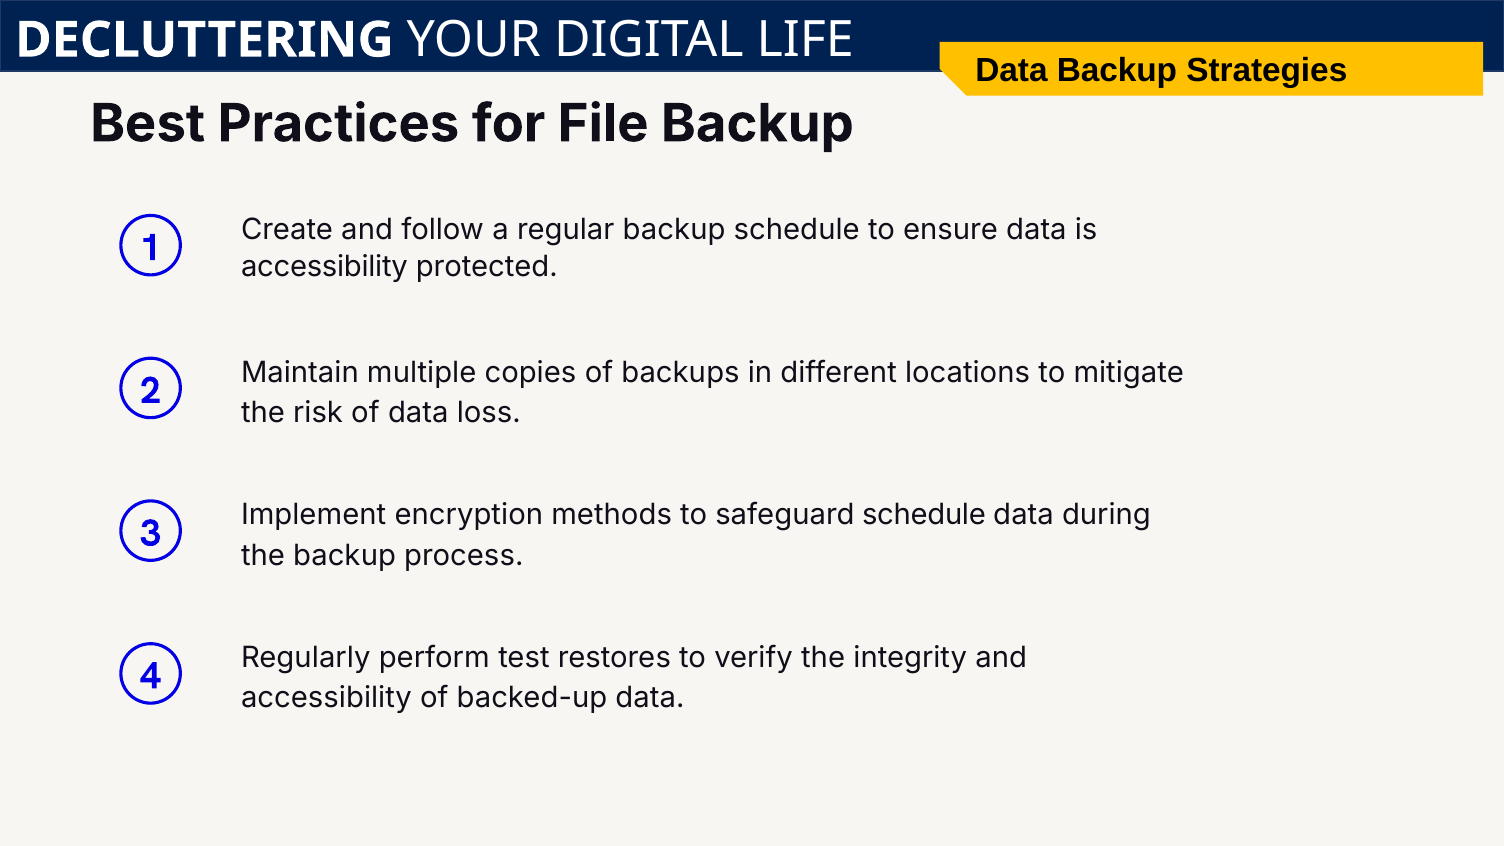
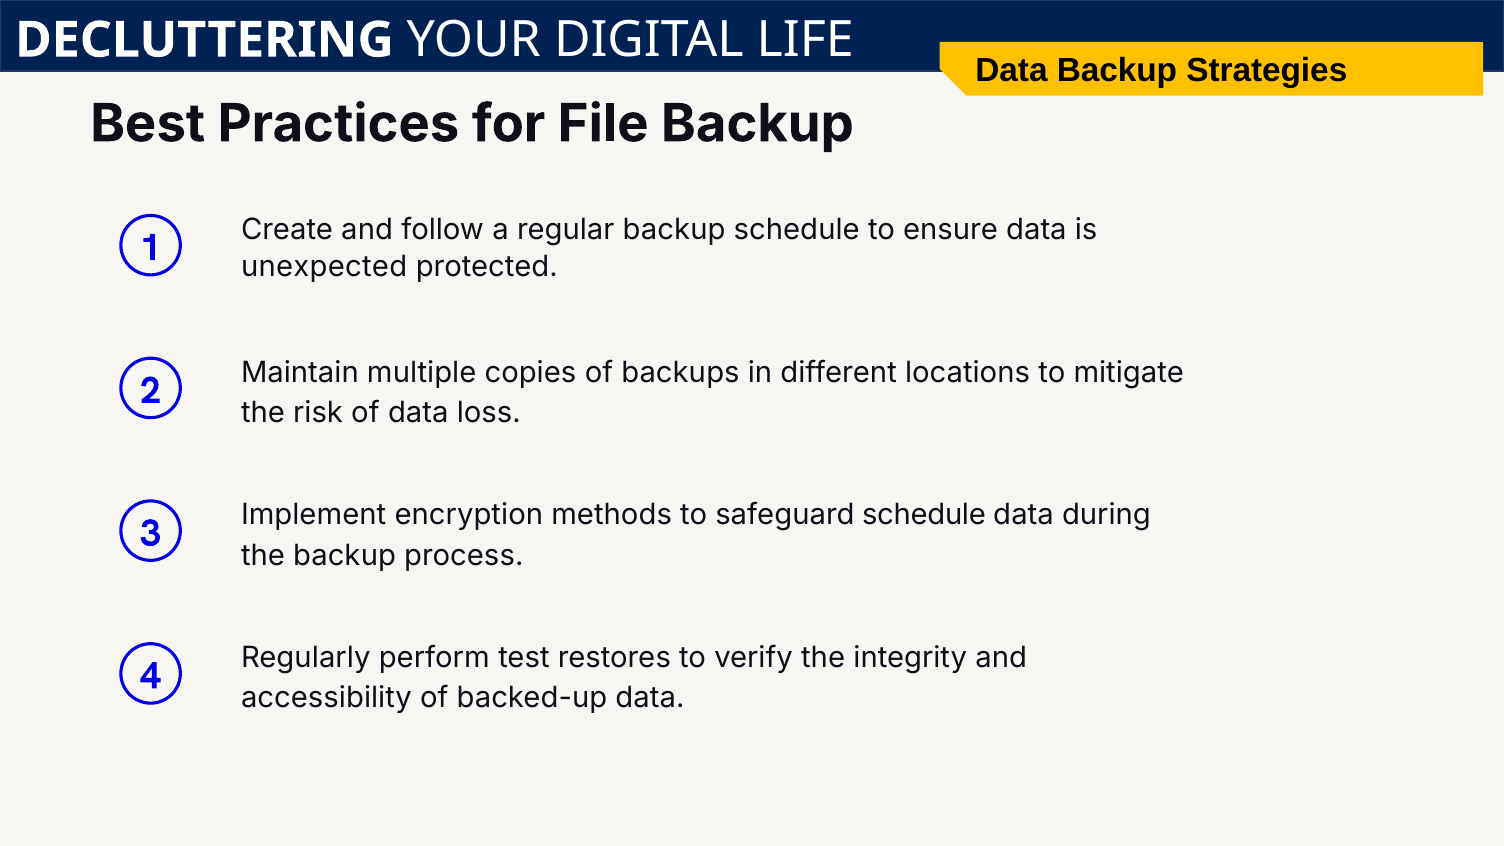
accessibility at (324, 266): accessibility -> unexpected
